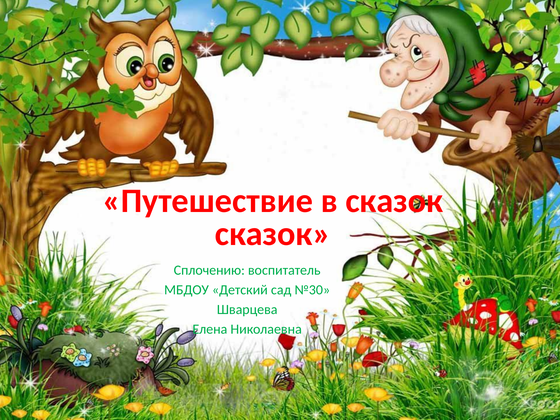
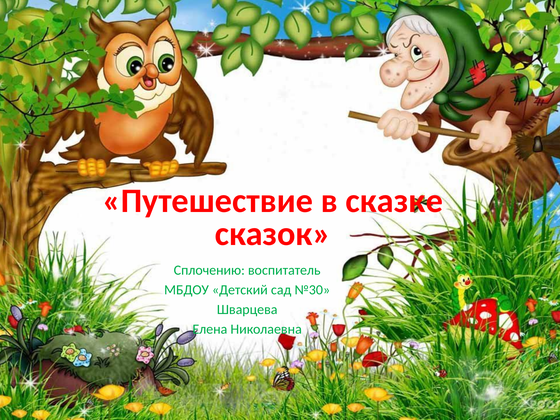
в сказок: сказок -> сказке
